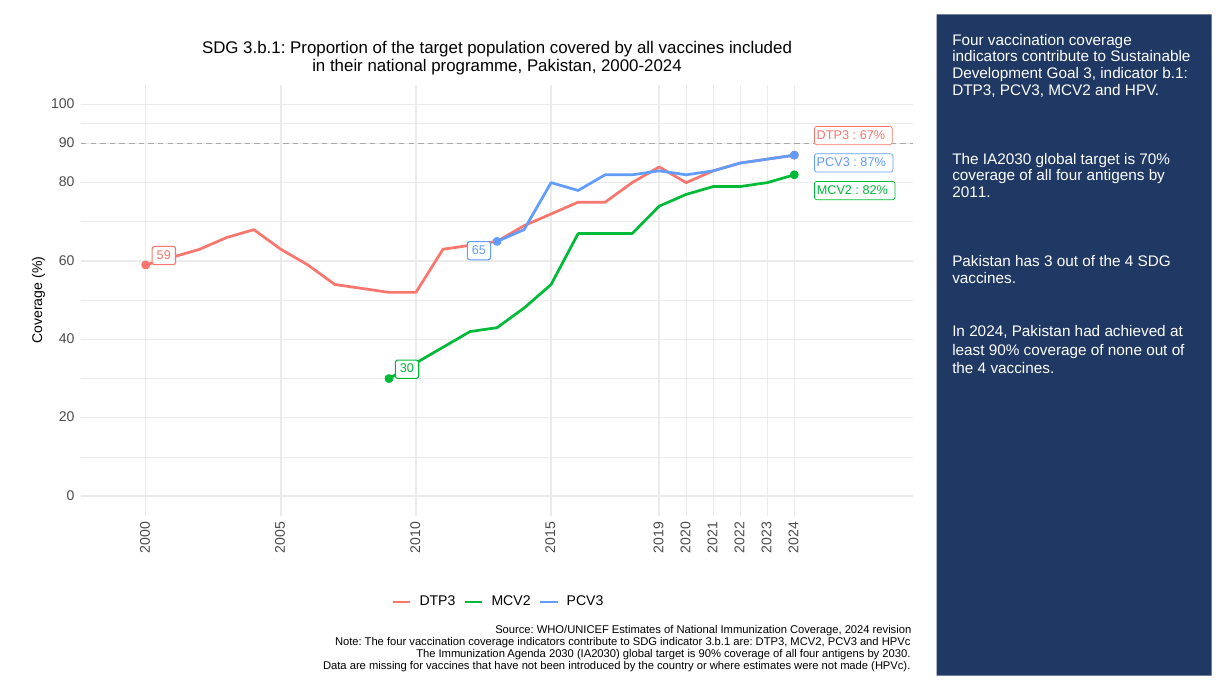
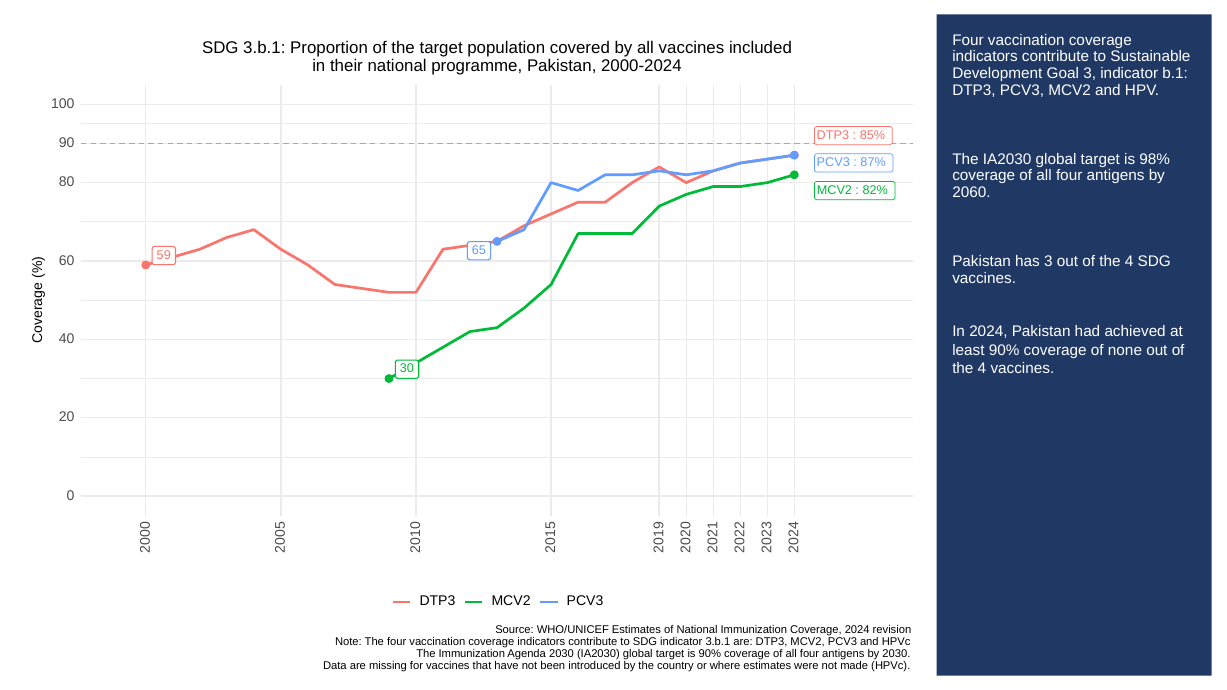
67%: 67% -> 85%
70%: 70% -> 98%
2011: 2011 -> 2060
